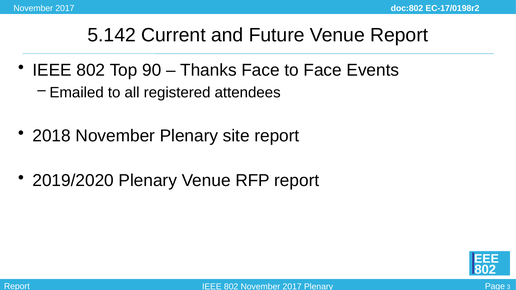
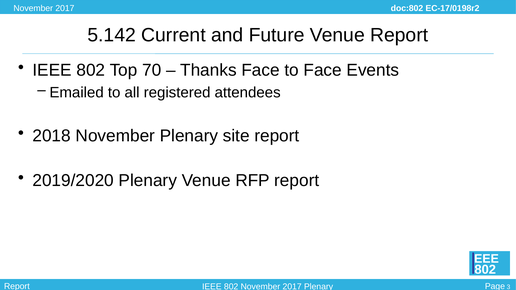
90: 90 -> 70
